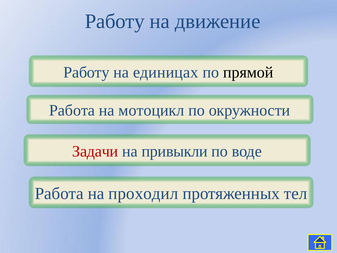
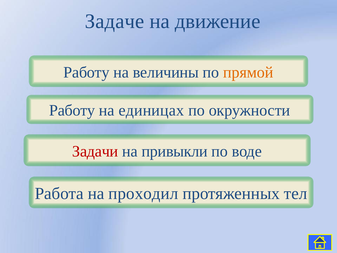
Работу at (115, 21): Работу -> Задаче
единицах: единицах -> величины
прямой colour: black -> orange
Работа at (72, 110): Работа -> Работу
мотоцикл: мотоцикл -> единицах
